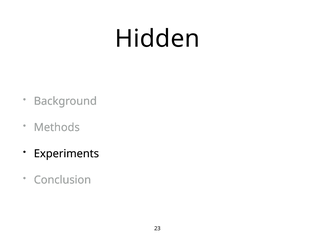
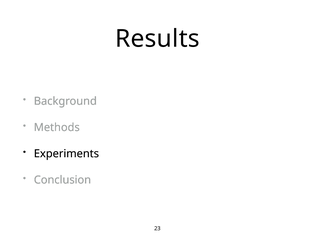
Hidden: Hidden -> Results
